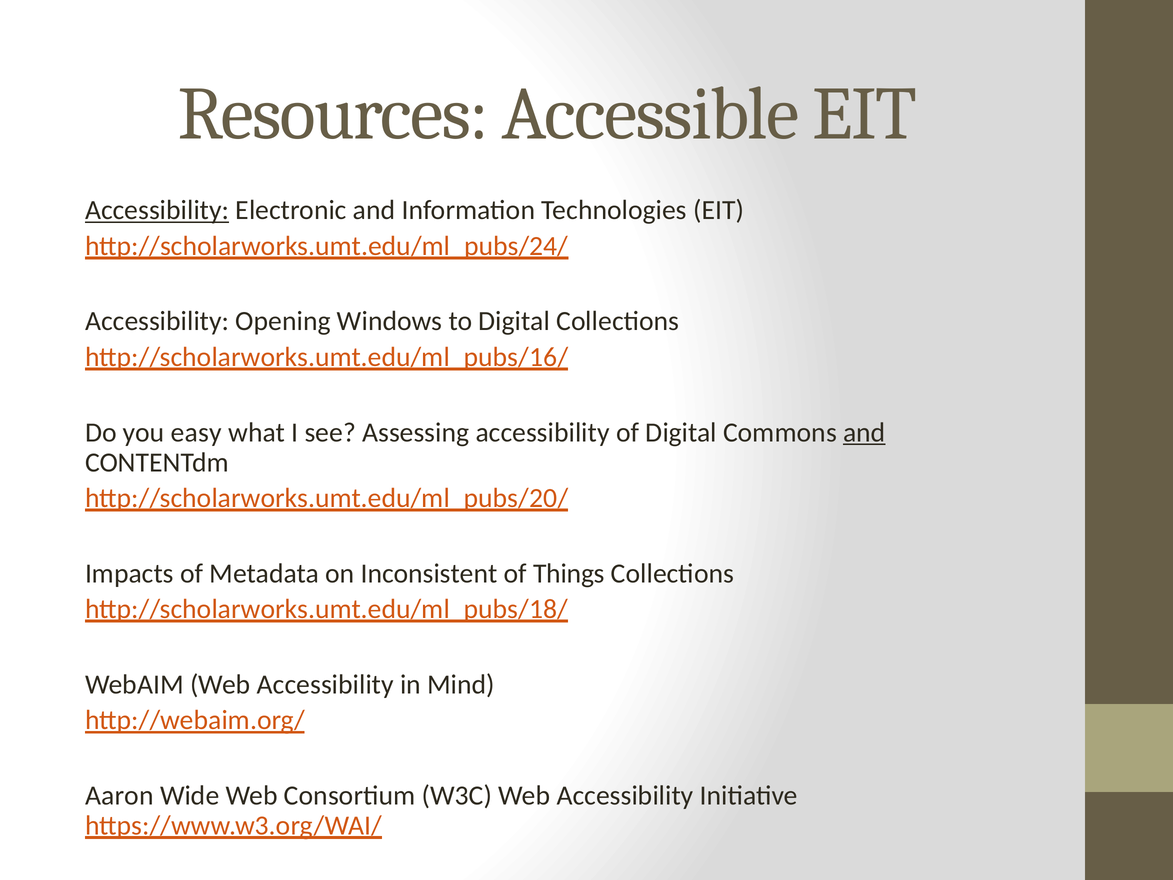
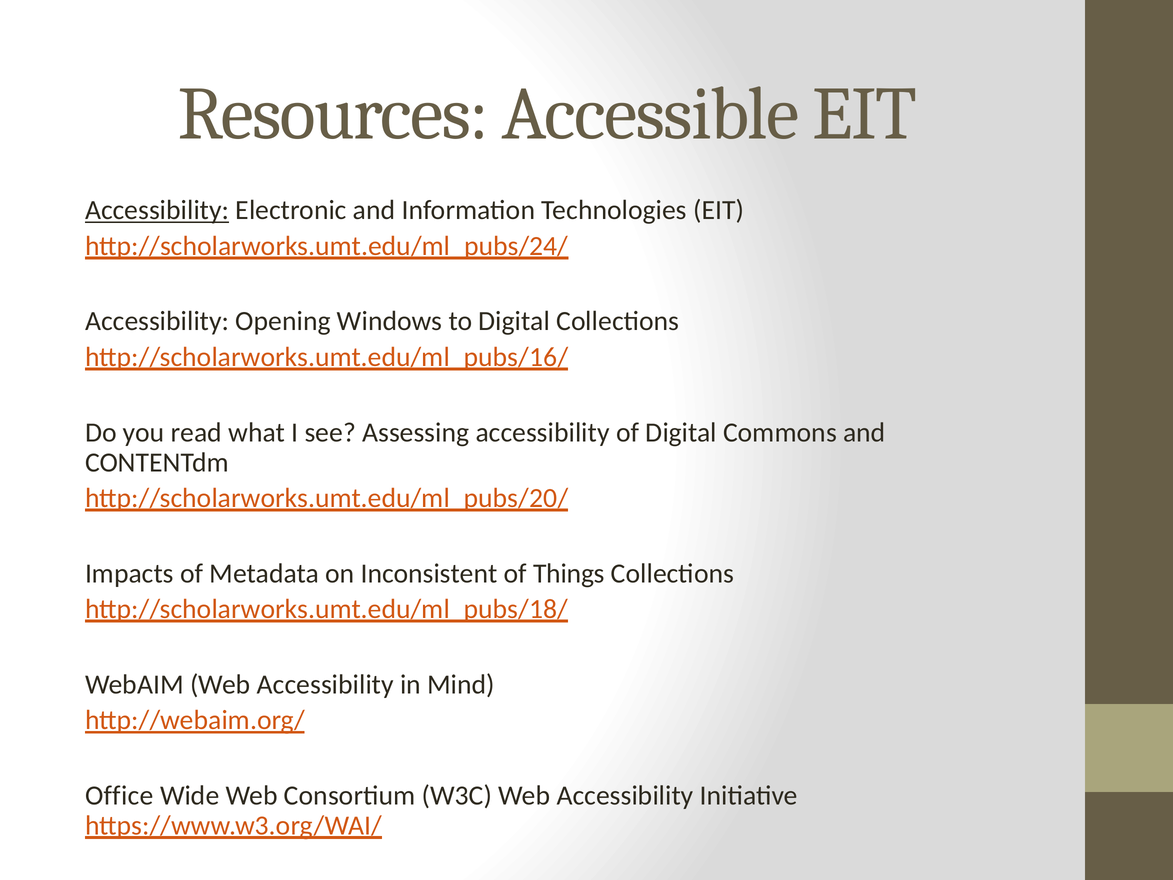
easy: easy -> read
and at (864, 432) underline: present -> none
Aaron: Aaron -> Office
